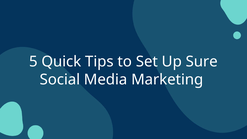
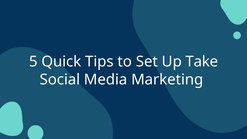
Sure: Sure -> Take
